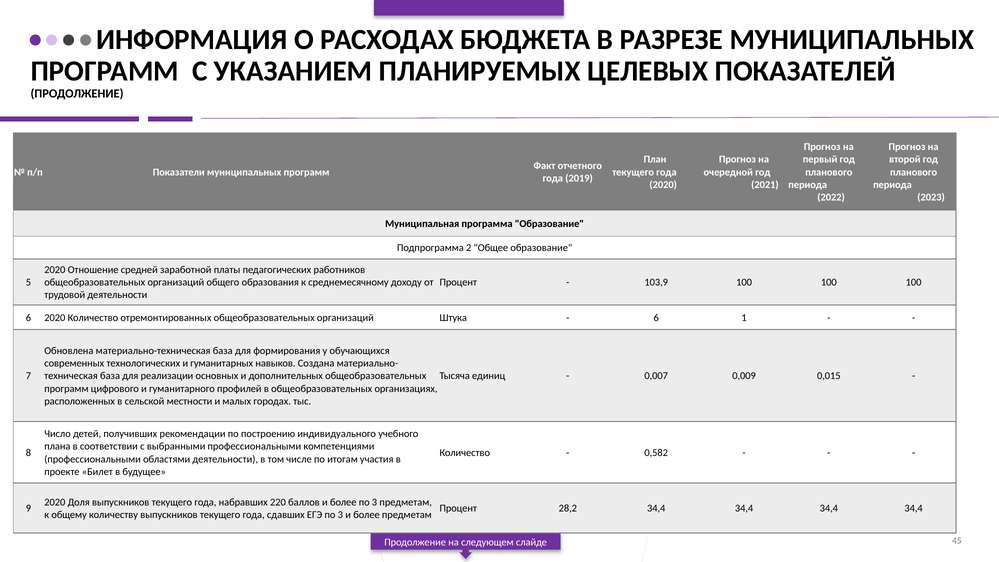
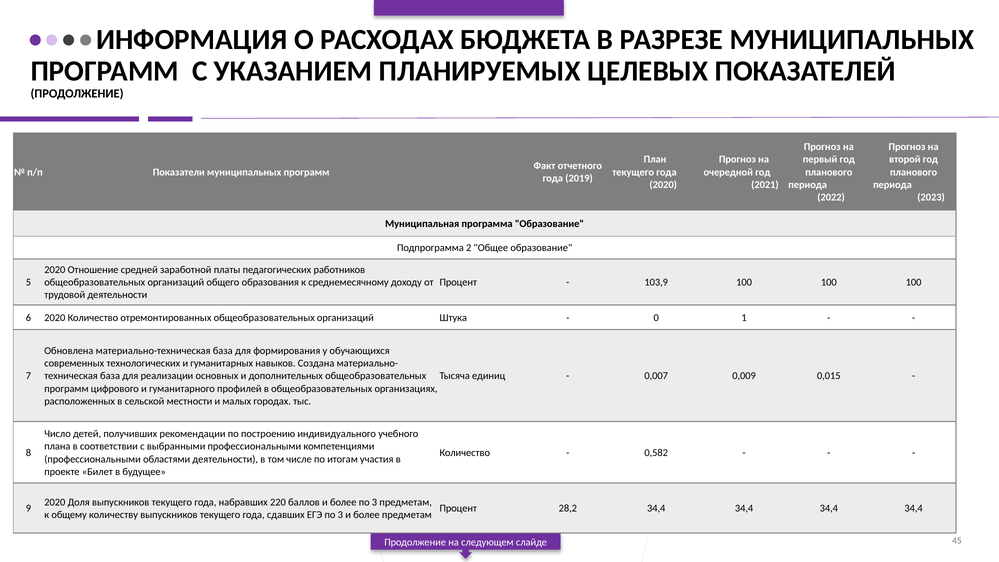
6 at (656, 318): 6 -> 0
